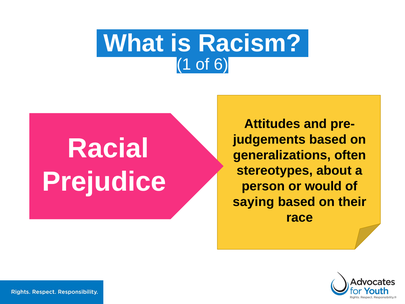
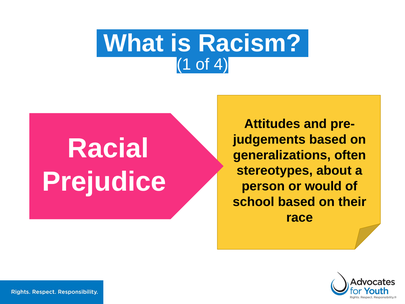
6: 6 -> 4
saying: saying -> school
